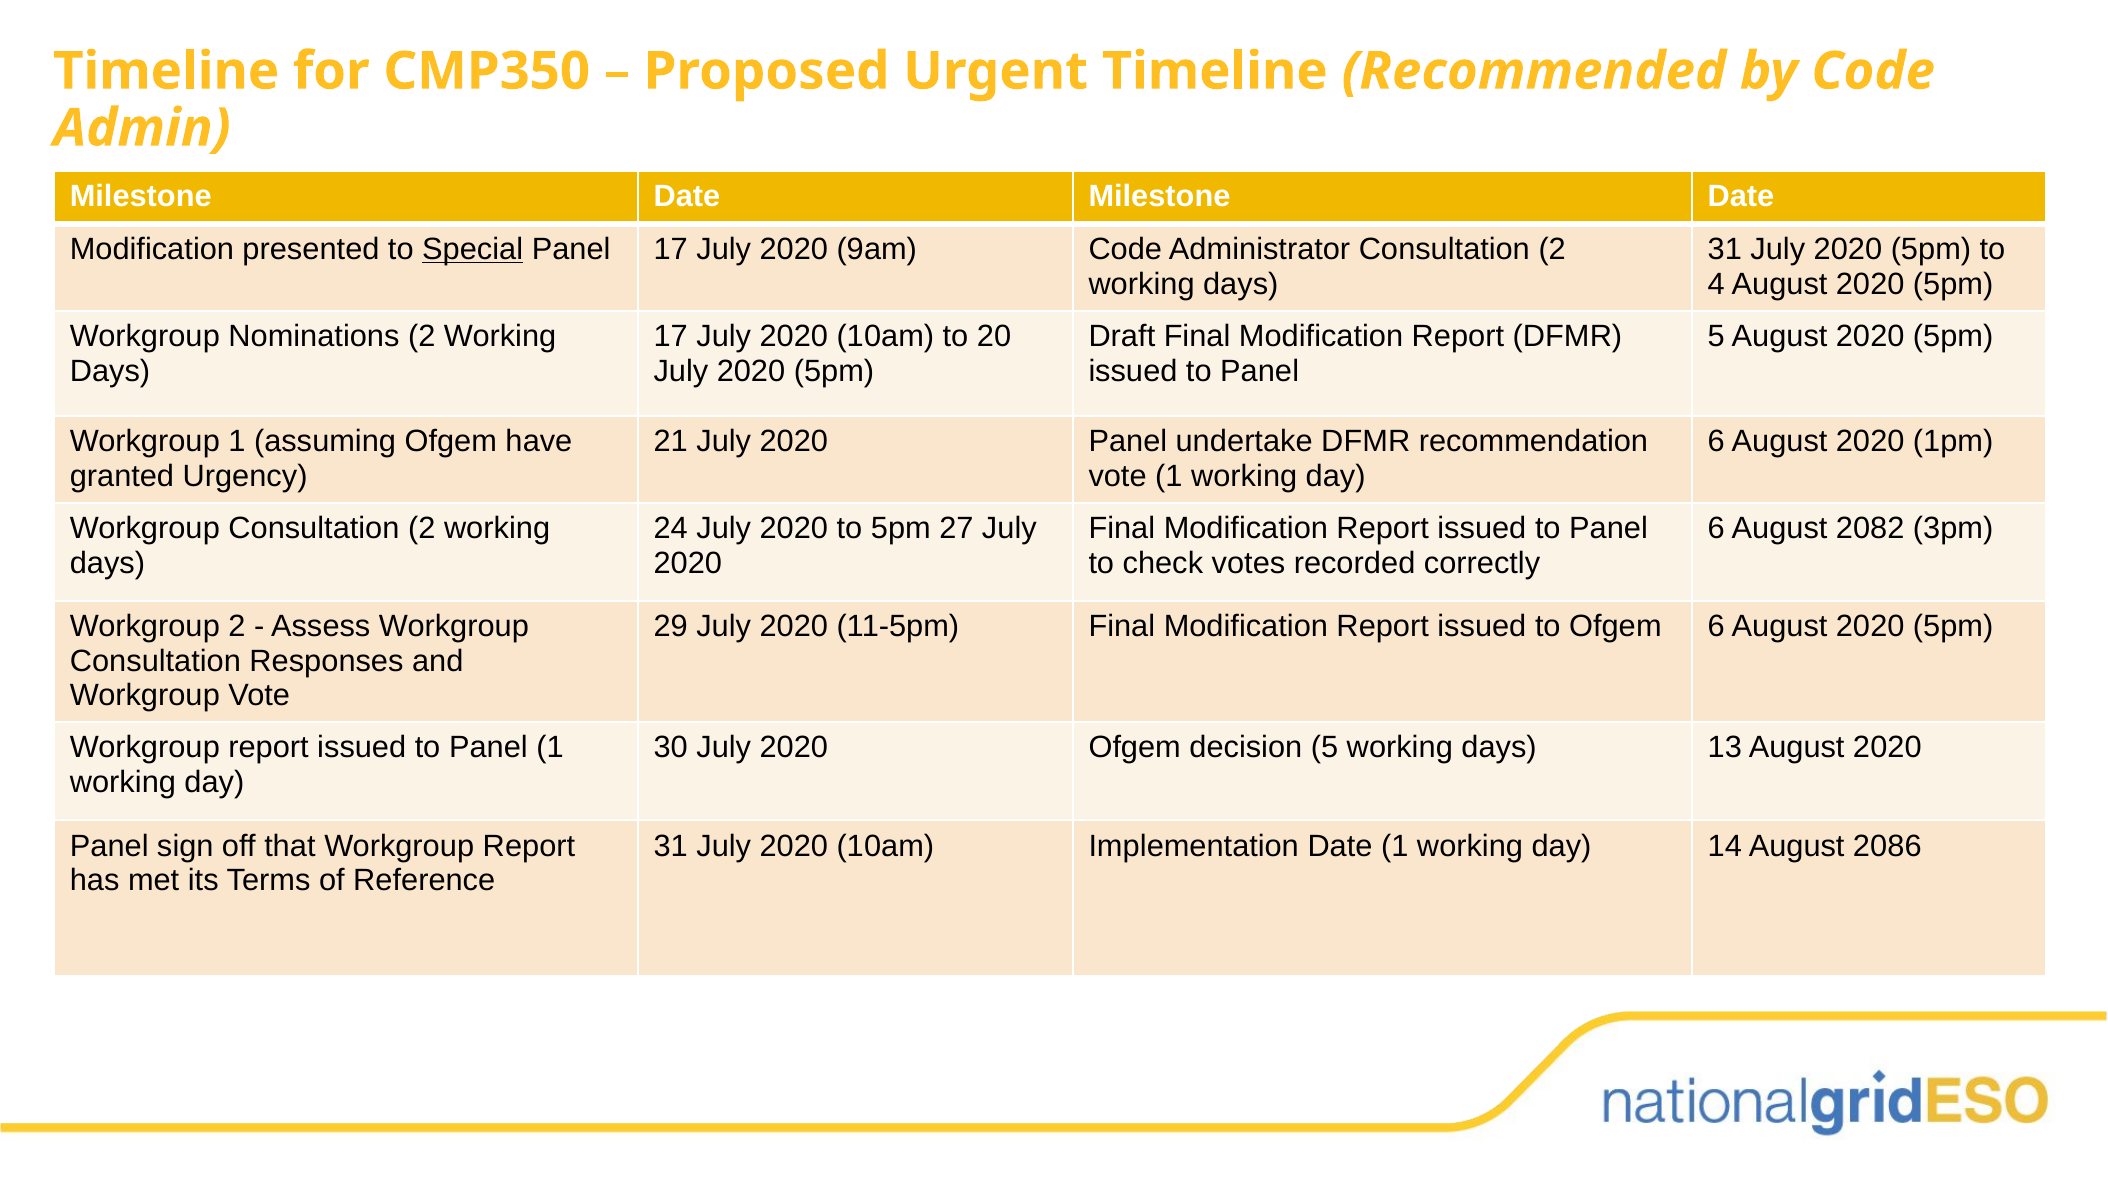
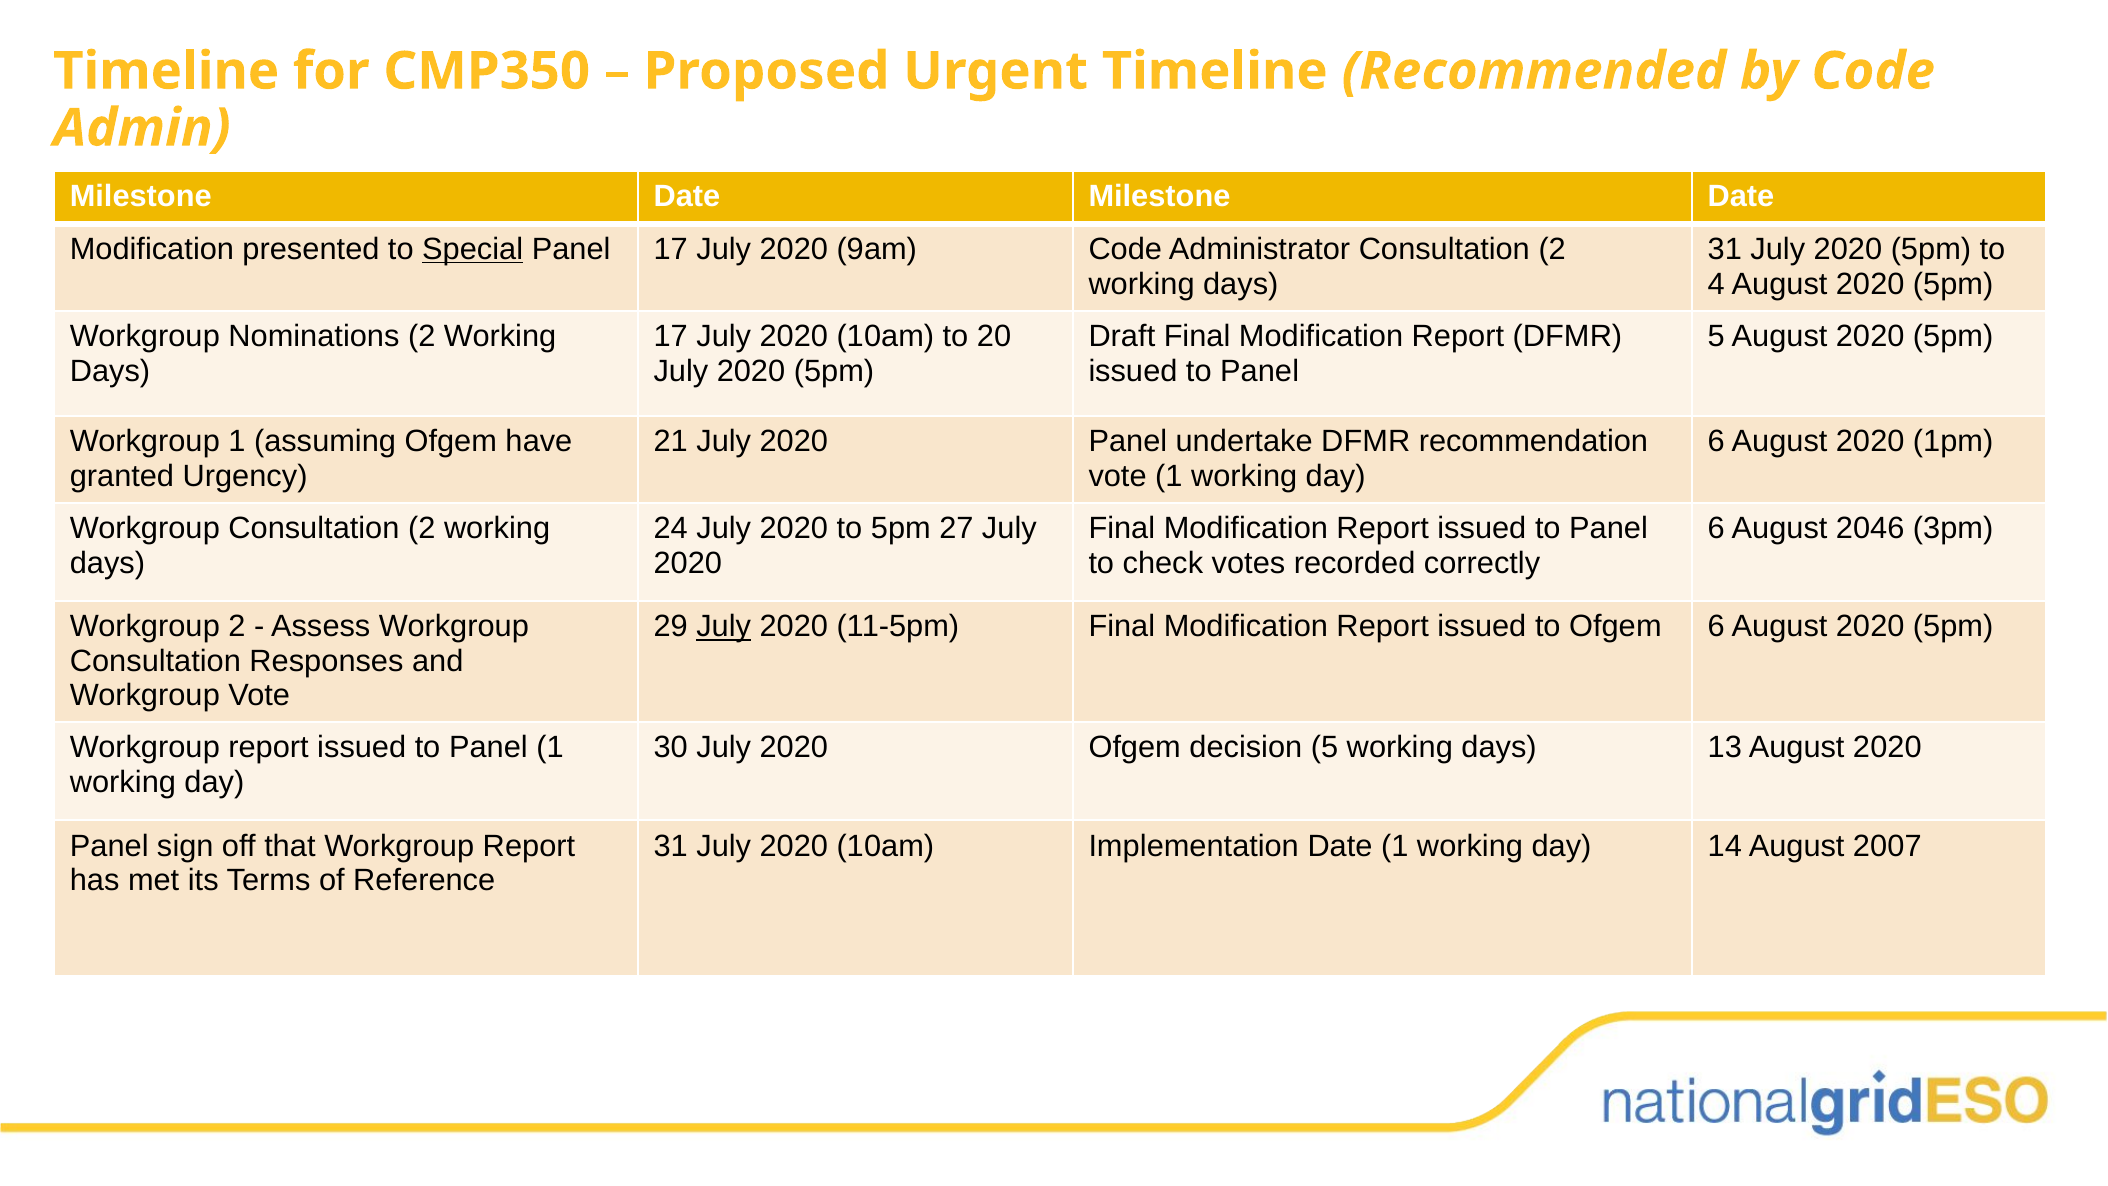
2082: 2082 -> 2046
July at (724, 626) underline: none -> present
2086: 2086 -> 2007
